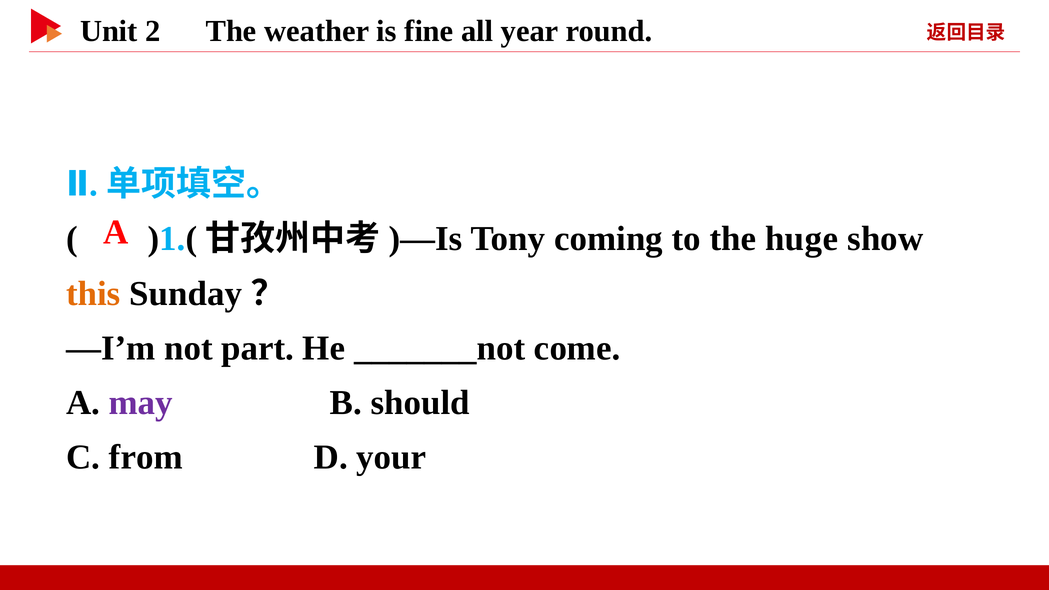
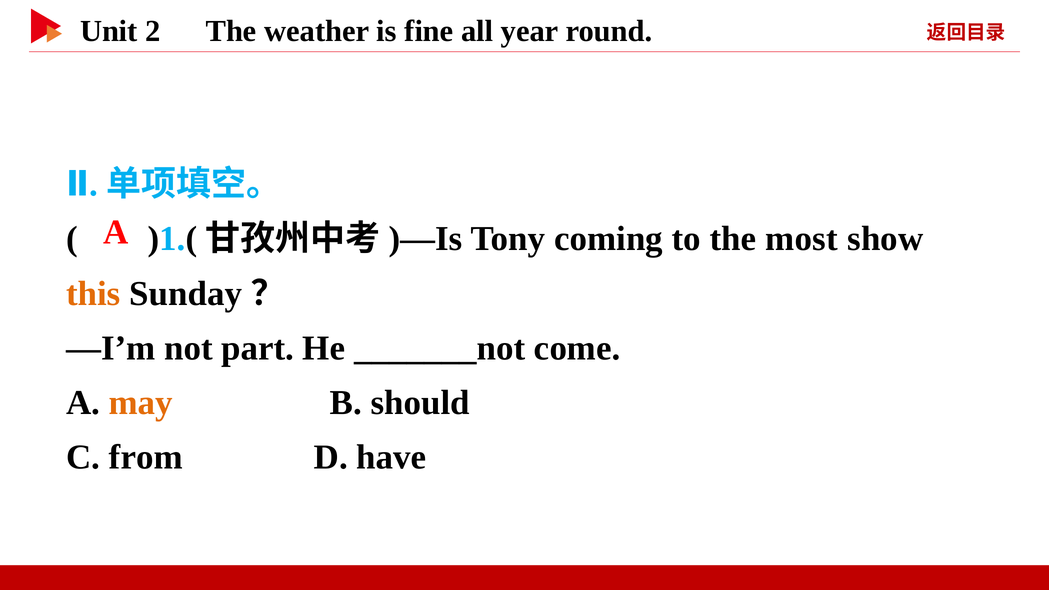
huge: huge -> most
may colour: purple -> orange
your: your -> have
